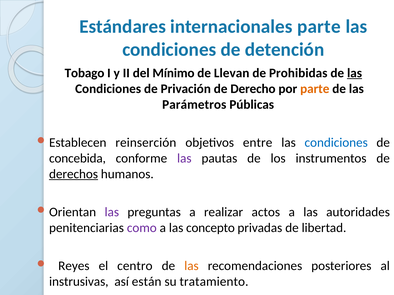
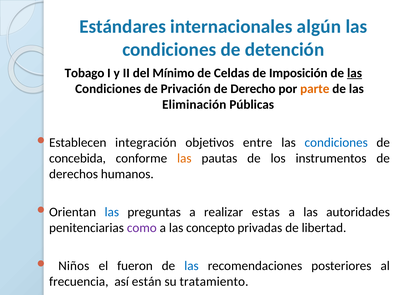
internacionales parte: parte -> algún
Llevan: Llevan -> Celdas
Prohibidas: Prohibidas -> Imposición
Parámetros: Parámetros -> Eliminación
reinserción: reinserción -> integración
las at (184, 159) colour: purple -> orange
derechos underline: present -> none
las at (112, 212) colour: purple -> blue
actos: actos -> estas
Reyes: Reyes -> Niños
centro: centro -> fueron
las at (191, 266) colour: orange -> blue
instrusivas: instrusivas -> frecuencia
